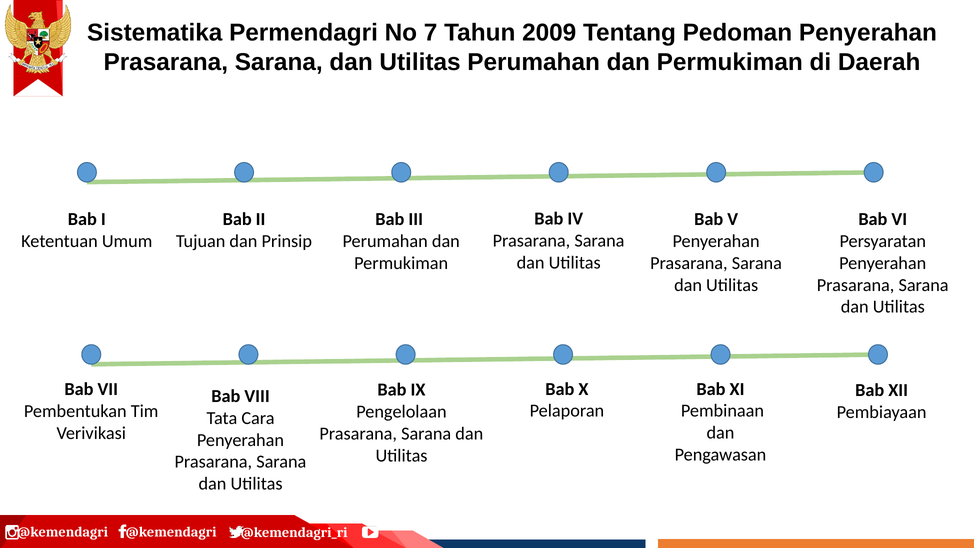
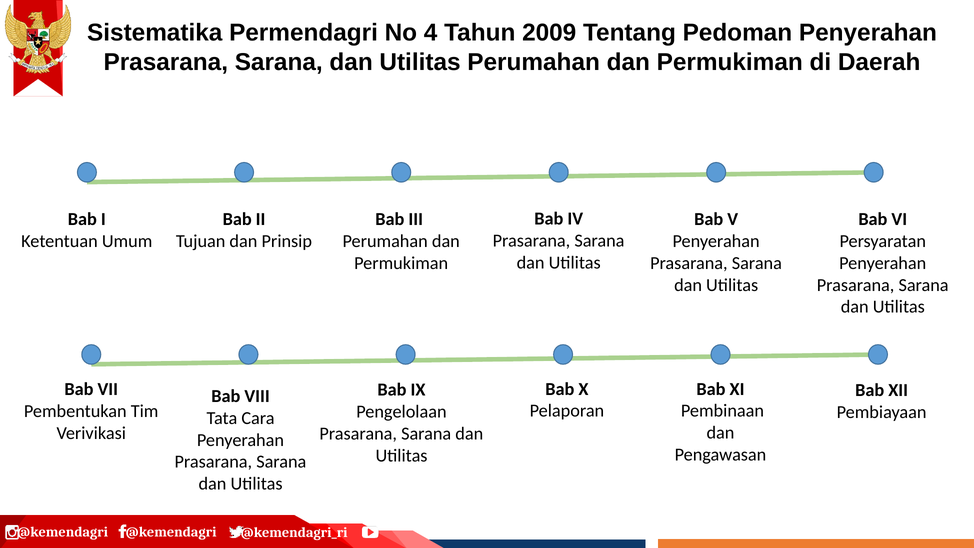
7: 7 -> 4
